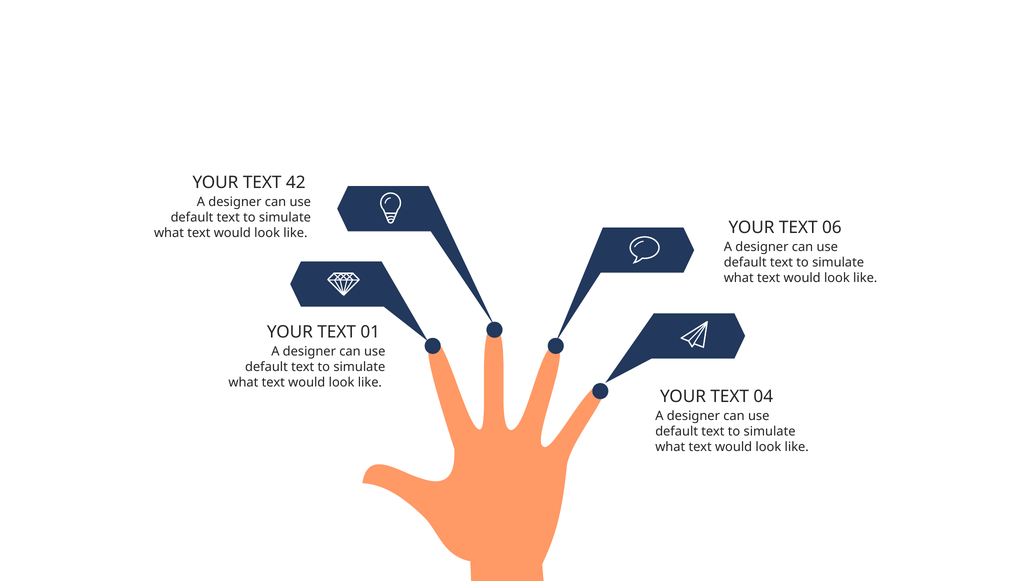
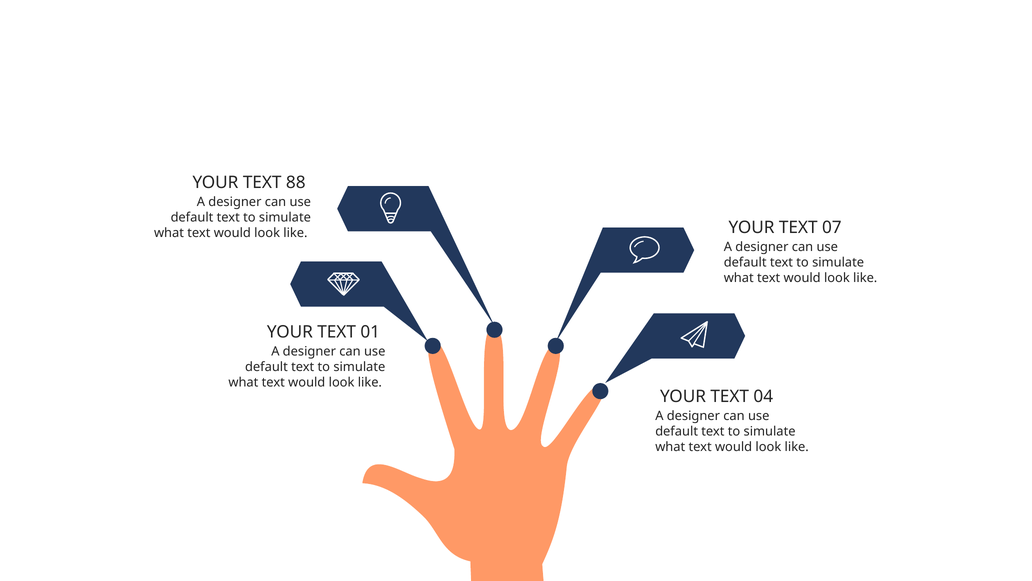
42: 42 -> 88
06: 06 -> 07
